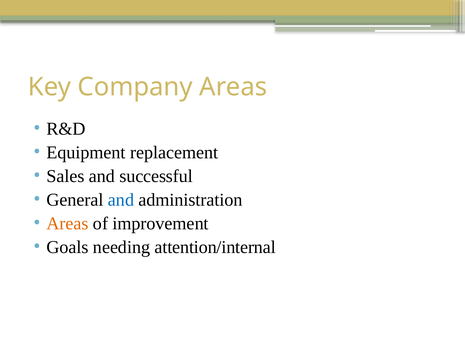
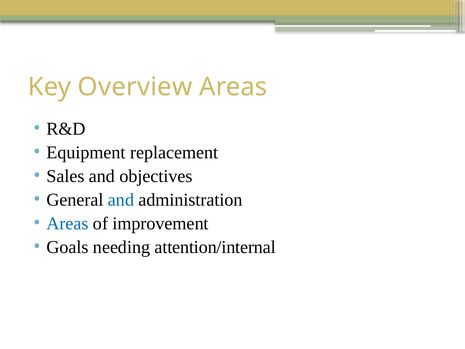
Company: Company -> Overview
successful: successful -> objectives
Areas at (67, 223) colour: orange -> blue
